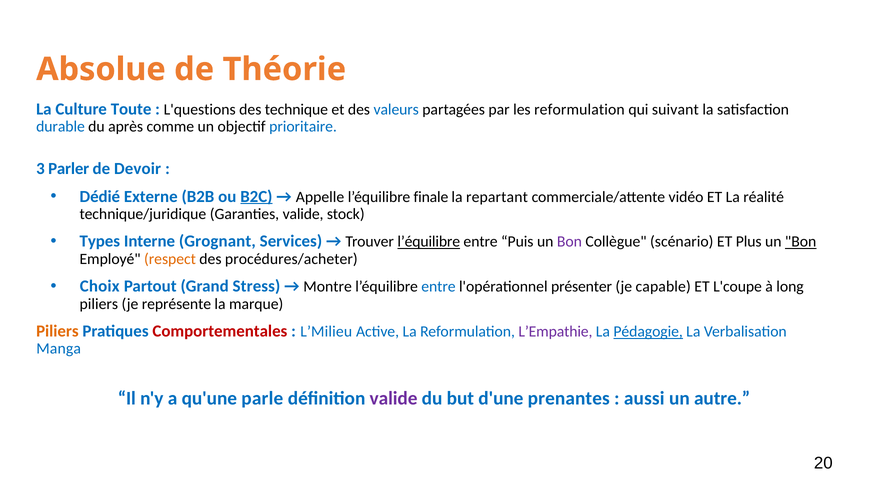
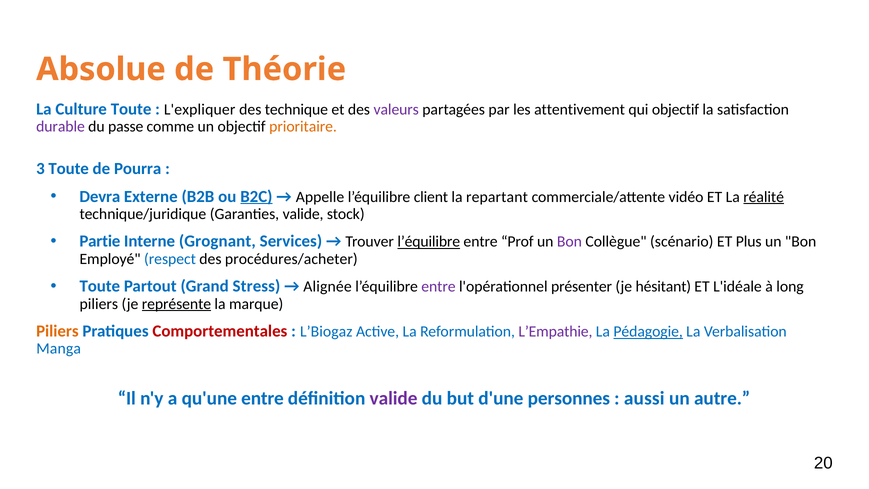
L'questions: L'questions -> L'expliquer
valeurs colour: blue -> purple
les reformulation: reformulation -> attentivement
qui suivant: suivant -> objectif
durable colour: blue -> purple
après: après -> passe
prioritaire colour: blue -> orange
3 Parler: Parler -> Toute
Devoir: Devoir -> Pourra
Dédié: Dédié -> Devra
finale: finale -> client
réalité underline: none -> present
Types: Types -> Partie
Puis: Puis -> Prof
Bon at (801, 242) underline: present -> none
respect colour: orange -> blue
Choix at (100, 286): Choix -> Toute
Montre: Montre -> Alignée
entre at (438, 287) colour: blue -> purple
capable: capable -> hésitant
L'coupe: L'coupe -> L'idéale
représente underline: none -> present
L’Milieu: L’Milieu -> L’Biogaz
qu'une parle: parle -> entre
prenantes: prenantes -> personnes
